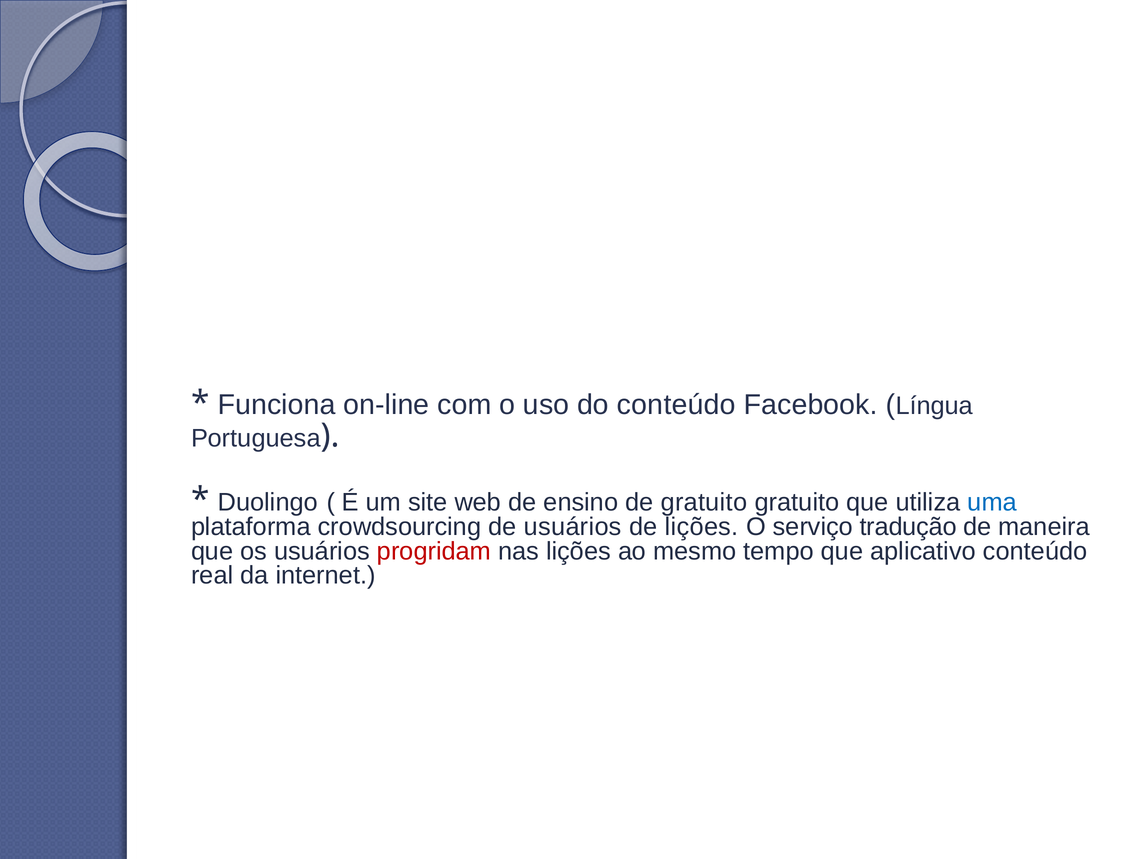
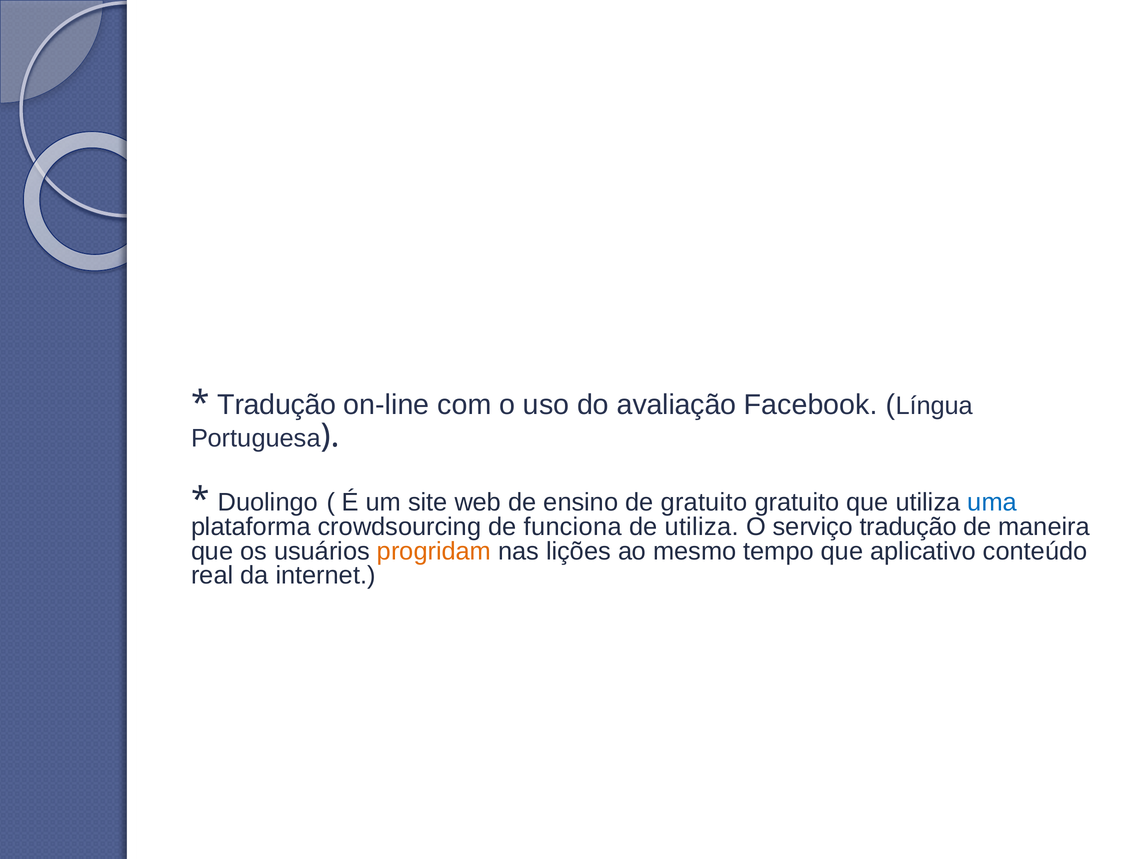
Funciona at (277, 405): Funciona -> Tradução
do conteúdo: conteúdo -> avaliação
de usuários: usuários -> funciona
de lições: lições -> utiliza
progridam colour: red -> orange
